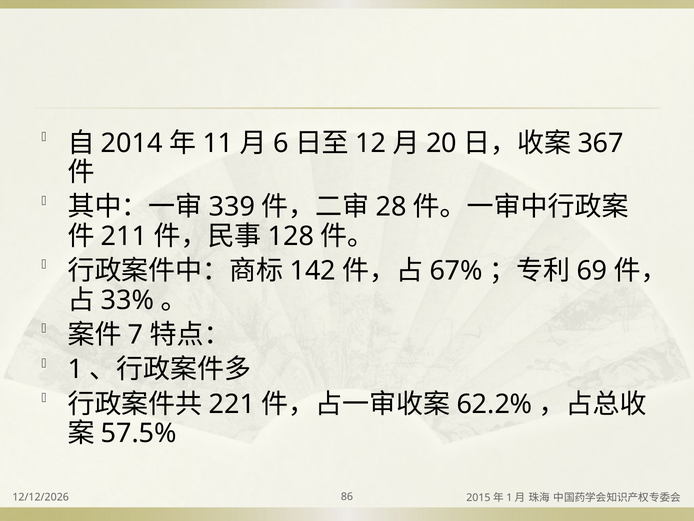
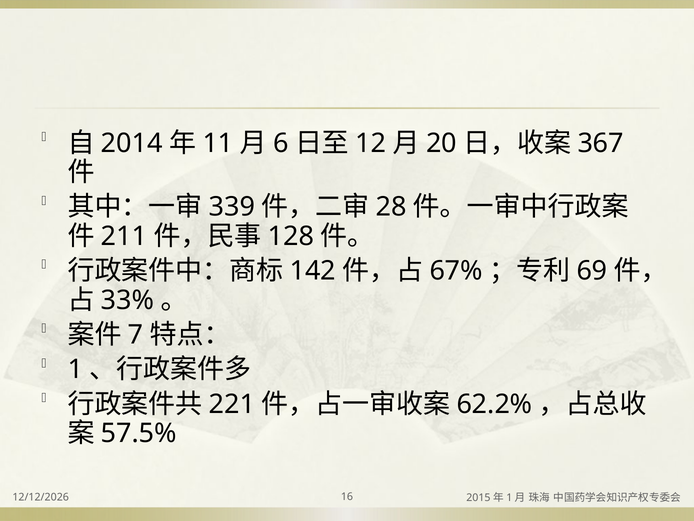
86: 86 -> 16
